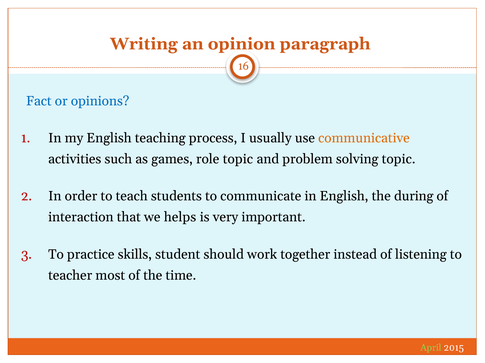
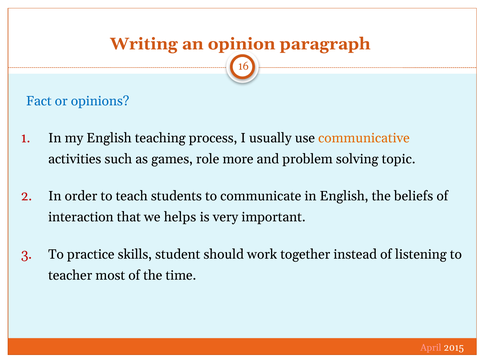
role topic: topic -> more
during: during -> beliefs
April colour: light green -> pink
